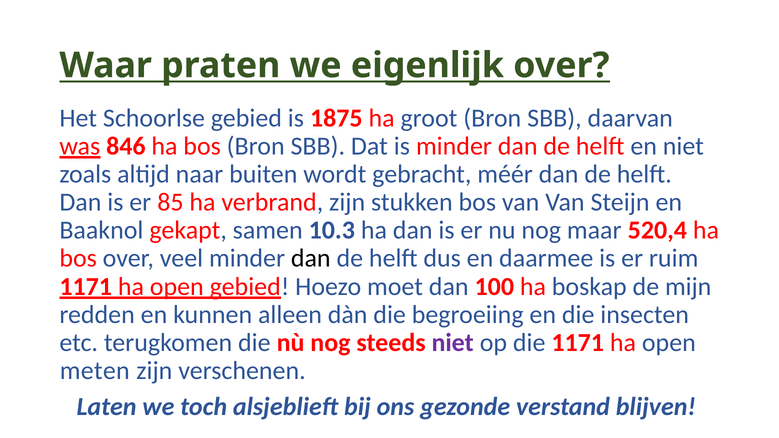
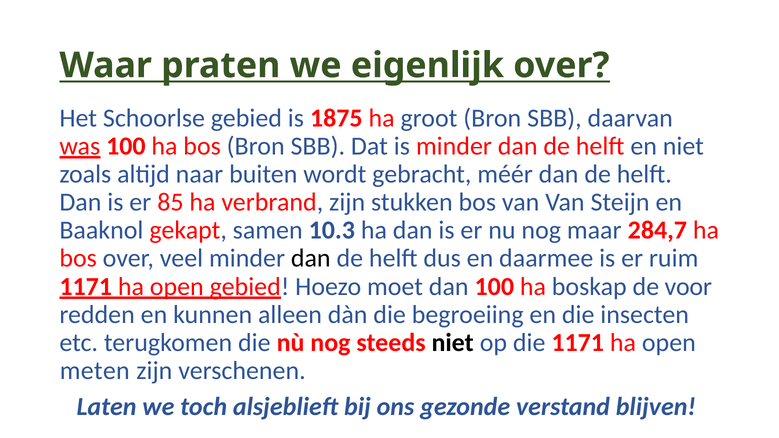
846 at (126, 146): 846 -> 100
520,4: 520,4 -> 284,7
mijn: mijn -> voor
niet at (453, 343) colour: purple -> black
